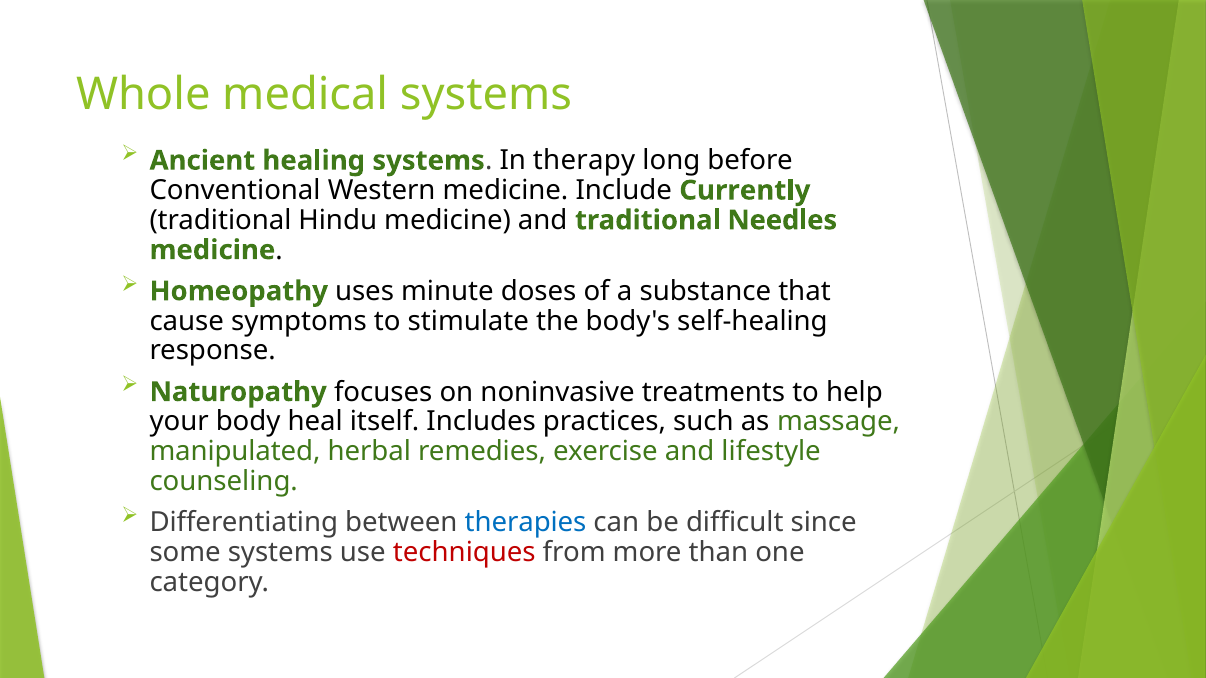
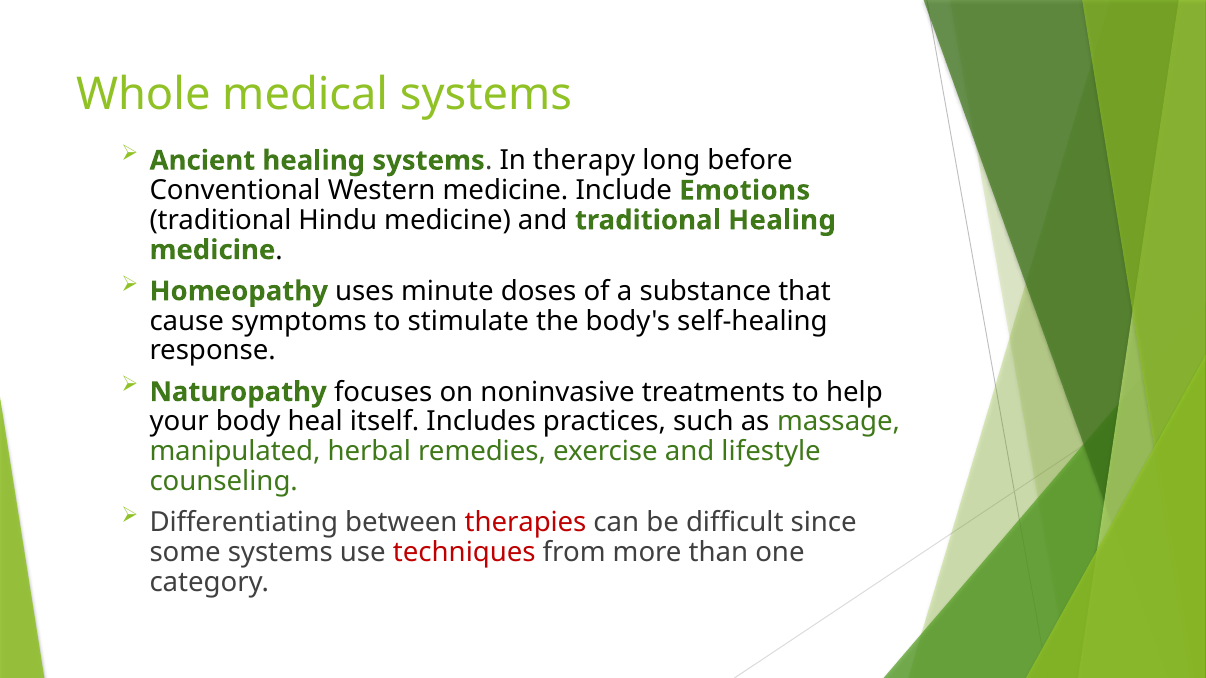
Currently: Currently -> Emotions
traditional Needles: Needles -> Healing
therapies colour: blue -> red
